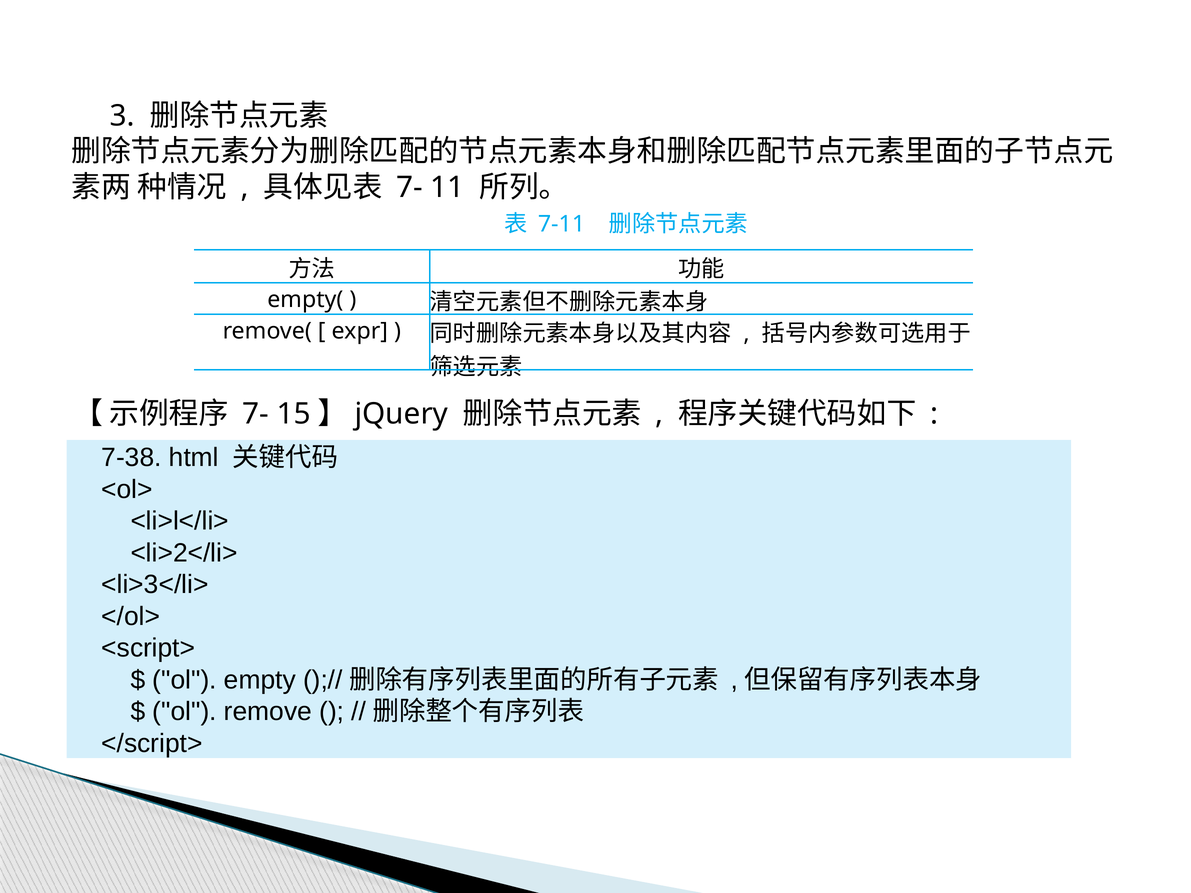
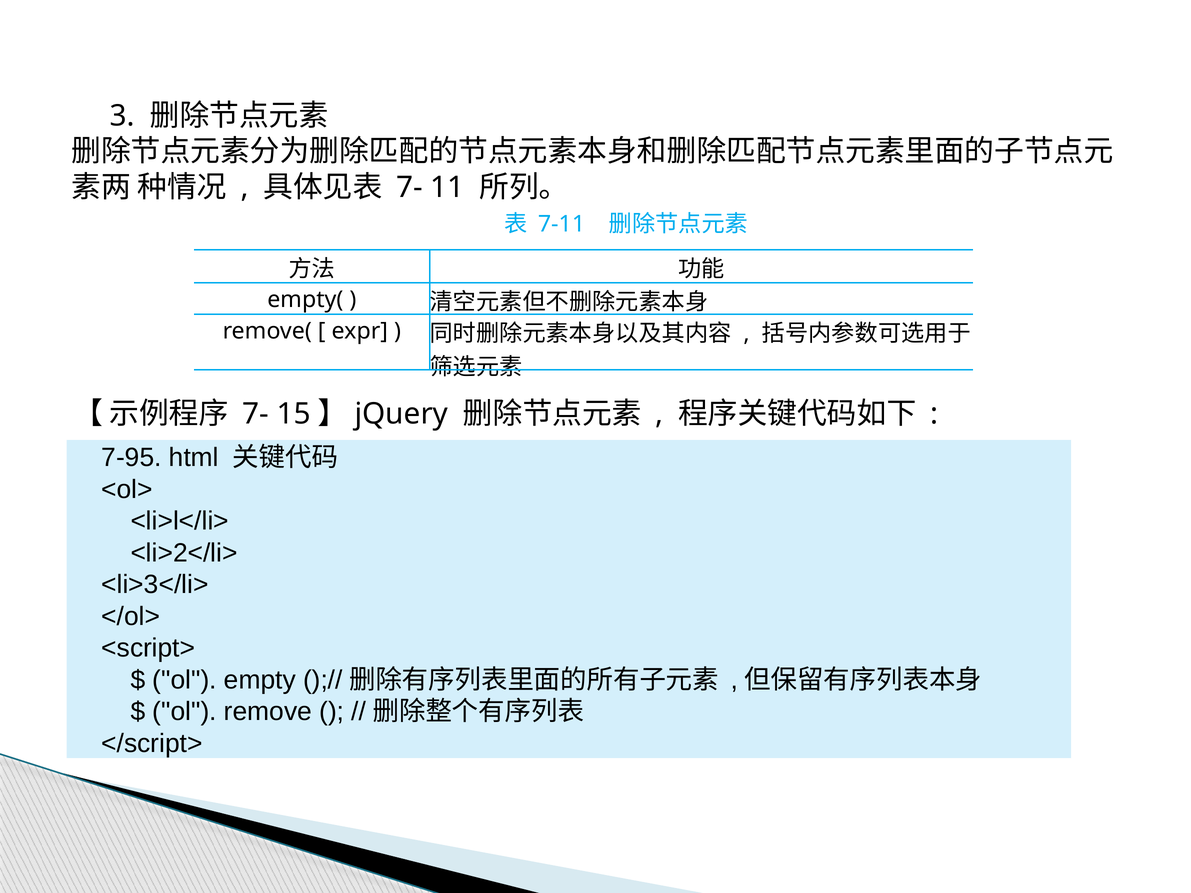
7-38: 7-38 -> 7-95
